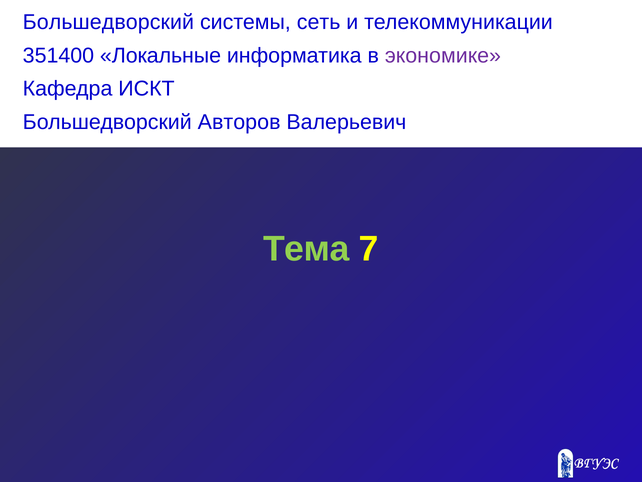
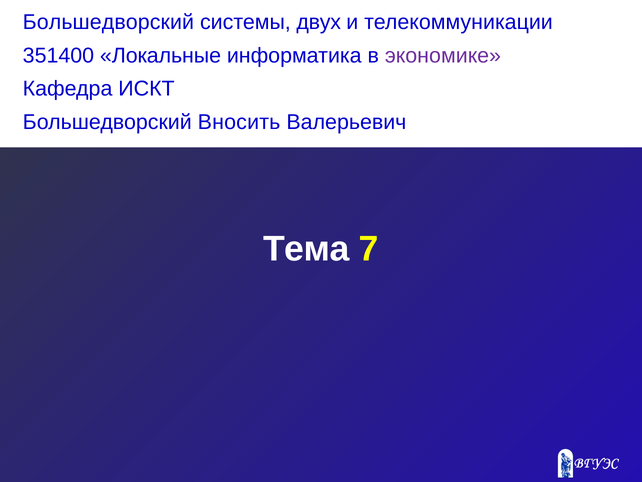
сеть: сеть -> двух
Авторов: Авторов -> Вносить
Тема colour: light green -> white
